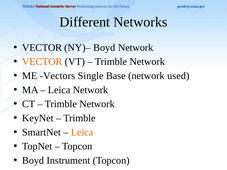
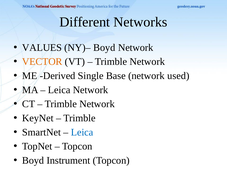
VECTOR at (42, 48): VECTOR -> VALUES
Vectors: Vectors -> Derived
Leica at (82, 132) colour: orange -> blue
